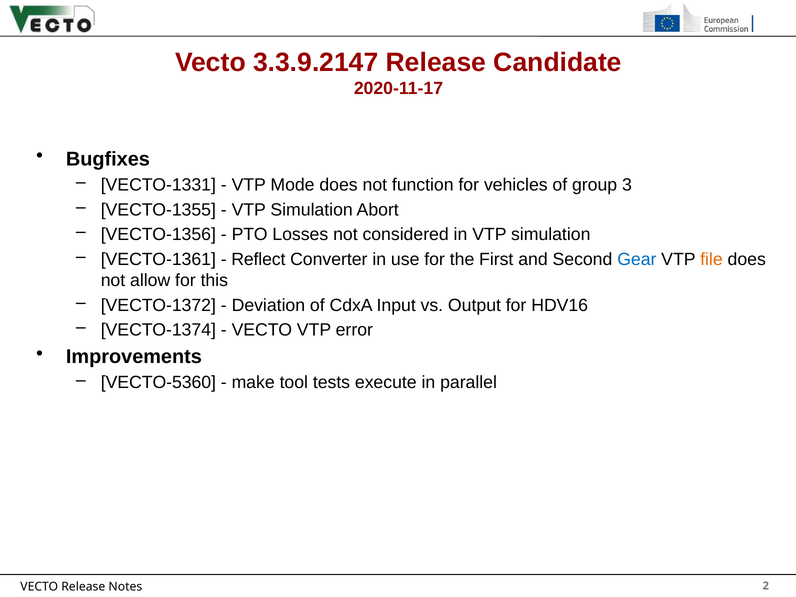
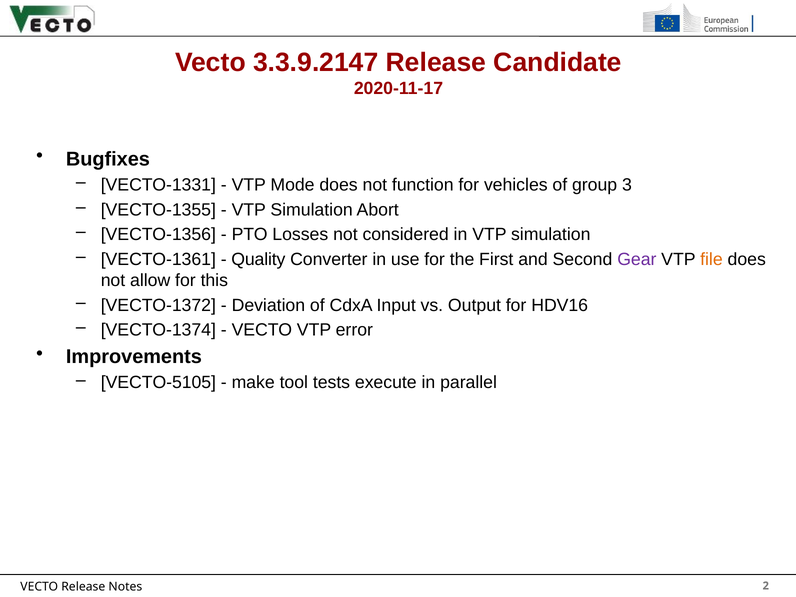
Reflect: Reflect -> Quality
Gear colour: blue -> purple
VECTO-5360: VECTO-5360 -> VECTO-5105
